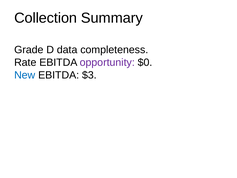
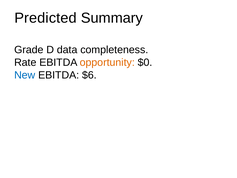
Collection: Collection -> Predicted
opportunity colour: purple -> orange
$3: $3 -> $6
